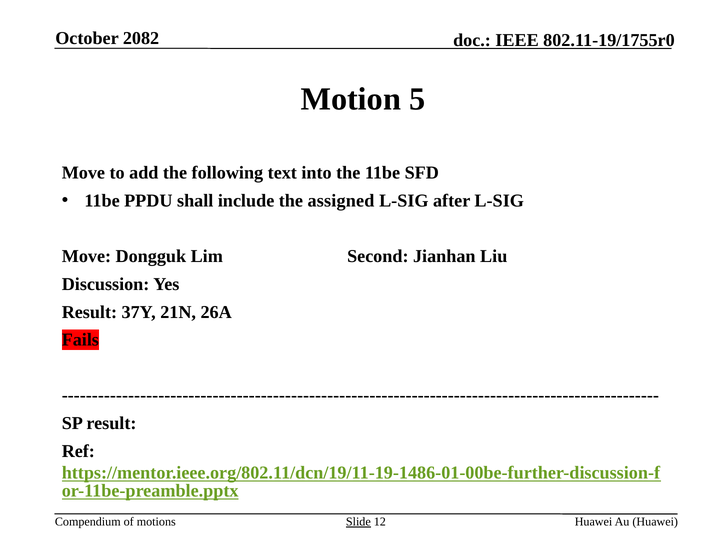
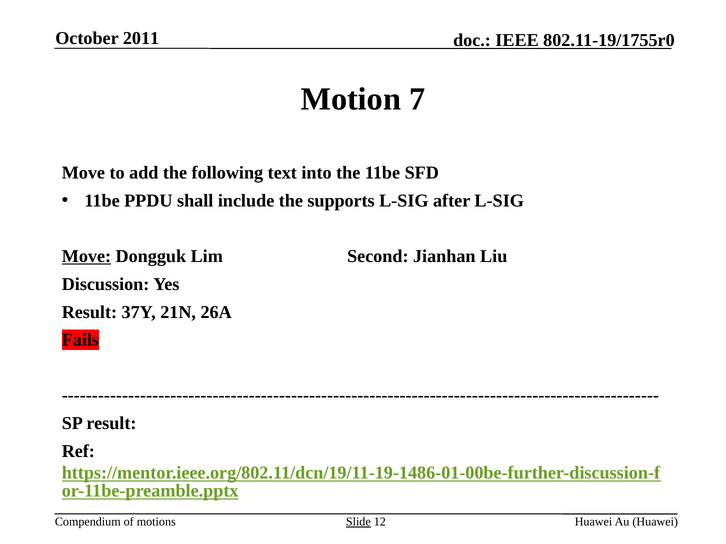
2082: 2082 -> 2011
5: 5 -> 7
assigned: assigned -> supports
Move at (86, 257) underline: none -> present
